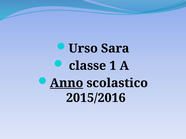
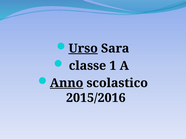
Urso underline: none -> present
